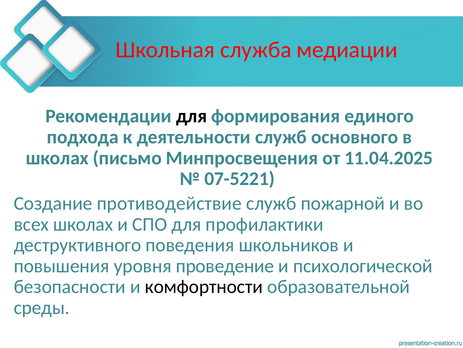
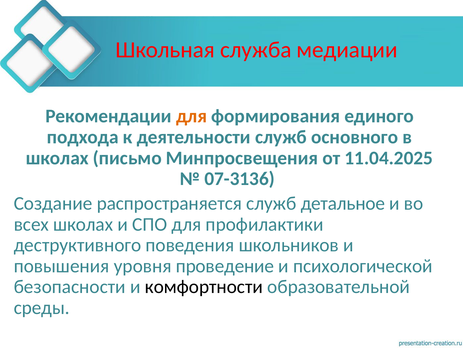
для at (191, 116) colour: black -> orange
07-5221: 07-5221 -> 07-3136
противодействие: противодействие -> распространяется
пожарной: пожарной -> детальное
